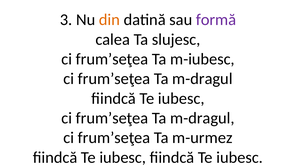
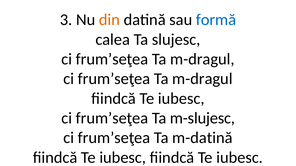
formă colour: purple -> blue
m-iubesc at (202, 59): m-iubesc -> m-dragul
m-dragul at (202, 118): m-dragul -> m-slujesc
m-urmez: m-urmez -> m-datină
